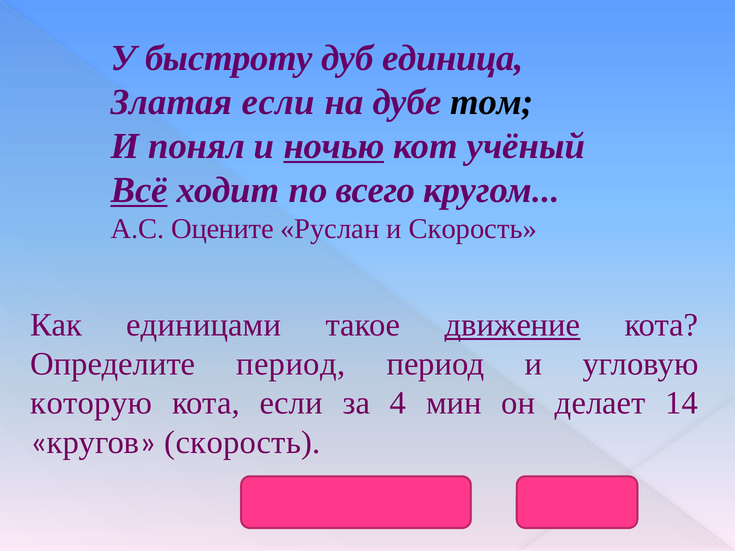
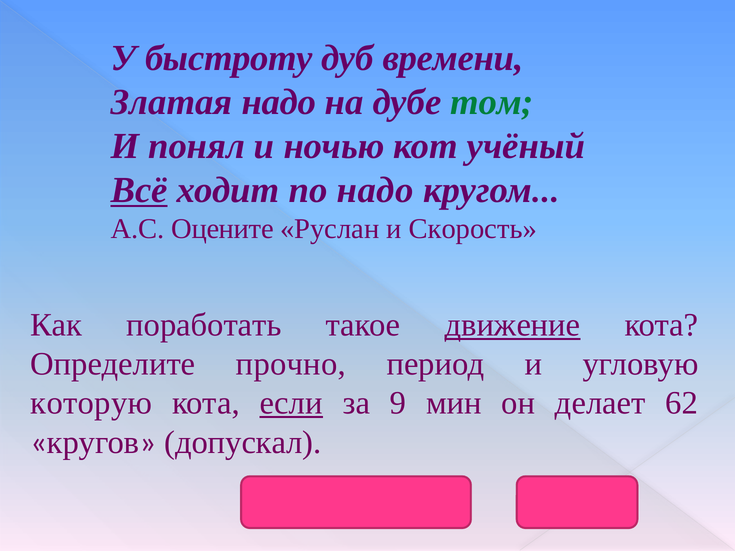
единица: единица -> времени
Златая если: если -> надо
том colour: black -> green
ночью underline: present -> none
по всего: всего -> надо
единицами: единицами -> поработать
Определите период: период -> прочно
если at (291, 403) underline: none -> present
4: 4 -> 9
14: 14 -> 62
кругов скорость: скорость -> допускал
